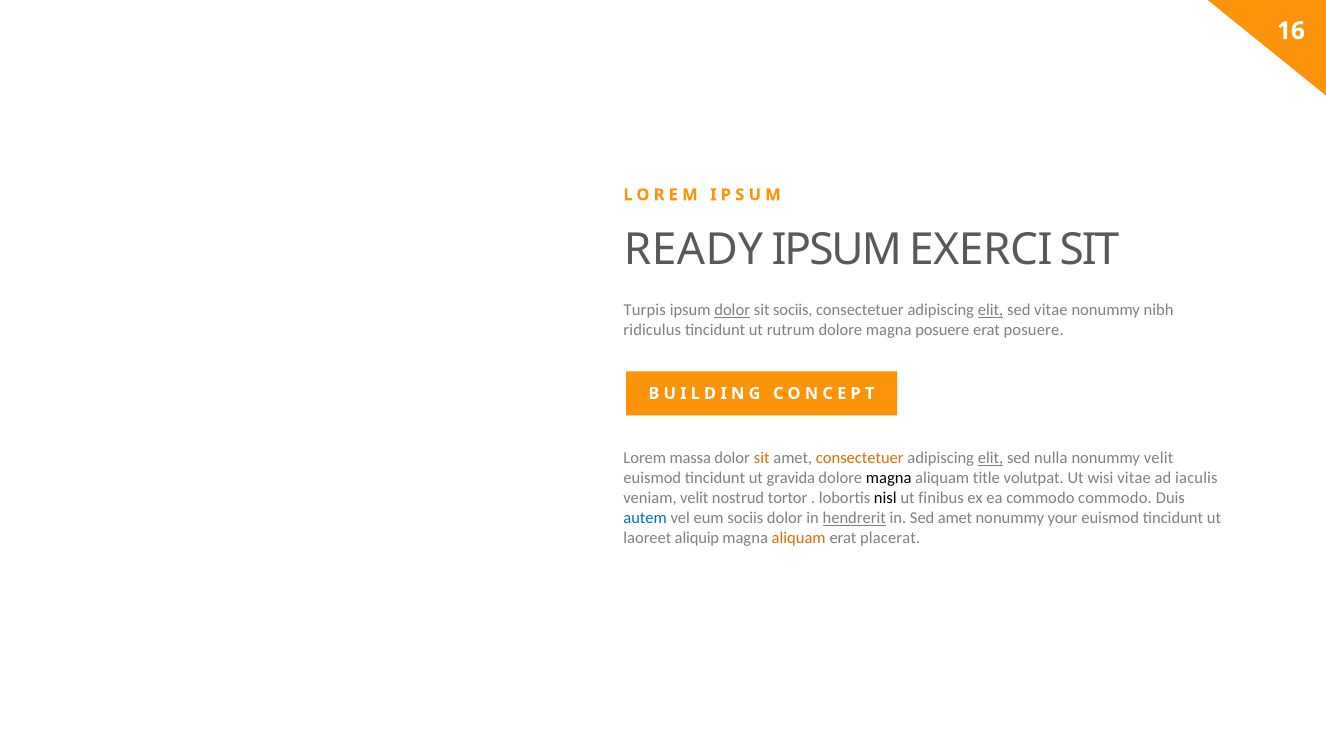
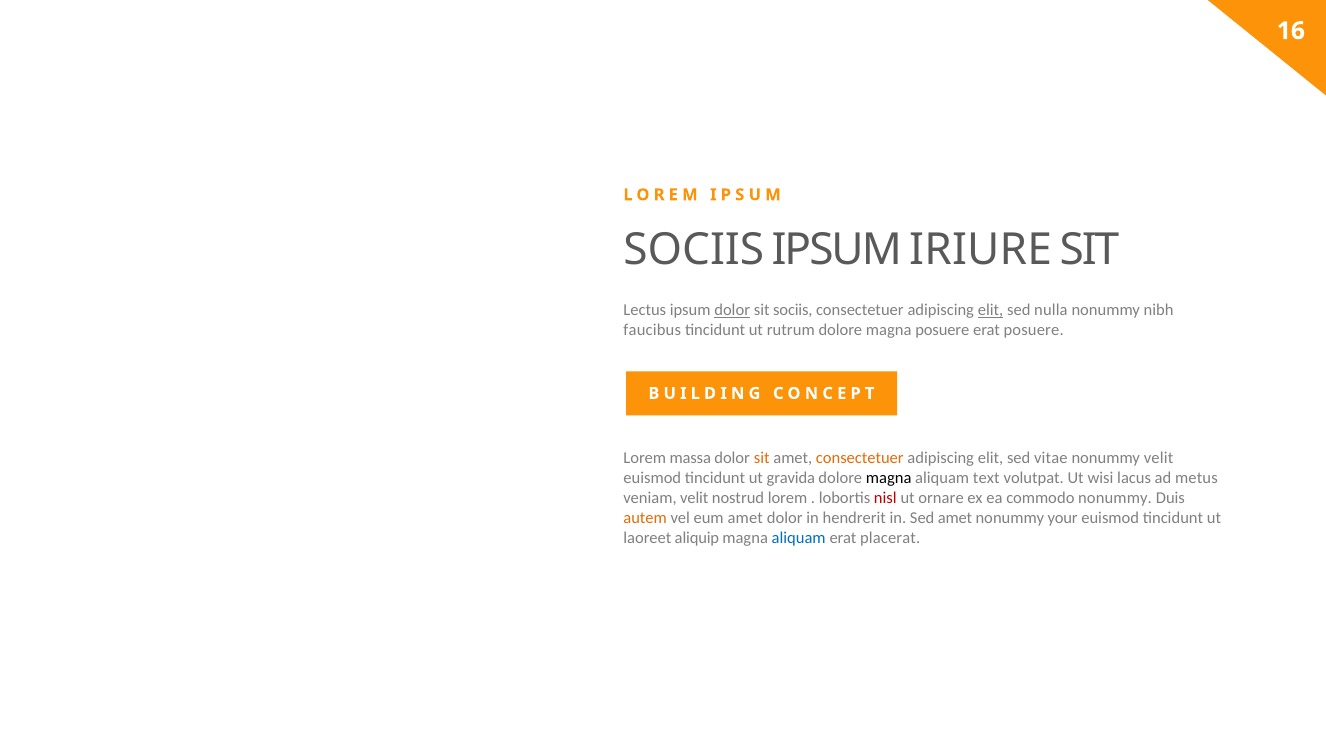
READY at (694, 250): READY -> SOCIIS
EXERCI: EXERCI -> IRIURE
Turpis: Turpis -> Lectus
sed vitae: vitae -> nulla
ridiculus: ridiculus -> faucibus
elit at (991, 458) underline: present -> none
nulla: nulla -> vitae
title: title -> text
wisi vitae: vitae -> lacus
iaculis: iaculis -> metus
nostrud tortor: tortor -> lorem
nisl colour: black -> red
finibus: finibus -> ornare
commodo commodo: commodo -> nonummy
autem colour: blue -> orange
eum sociis: sociis -> amet
hendrerit underline: present -> none
aliquam at (799, 538) colour: orange -> blue
